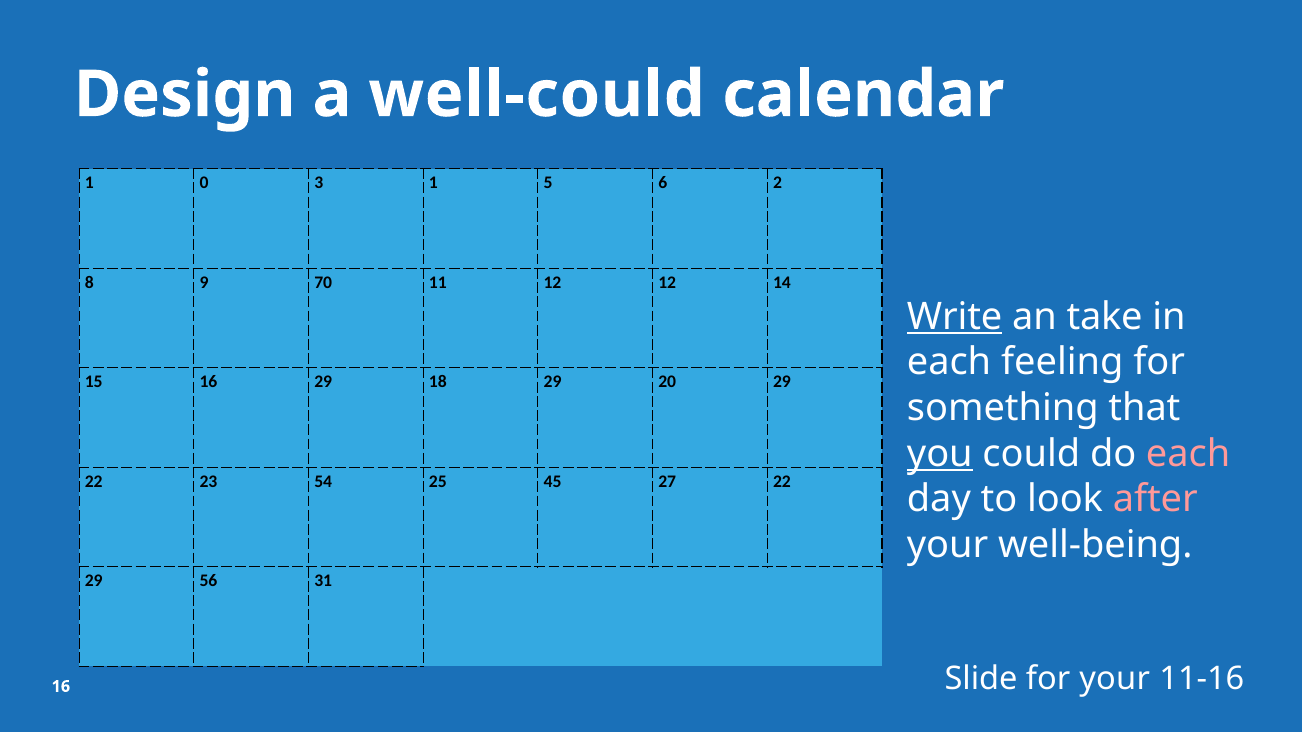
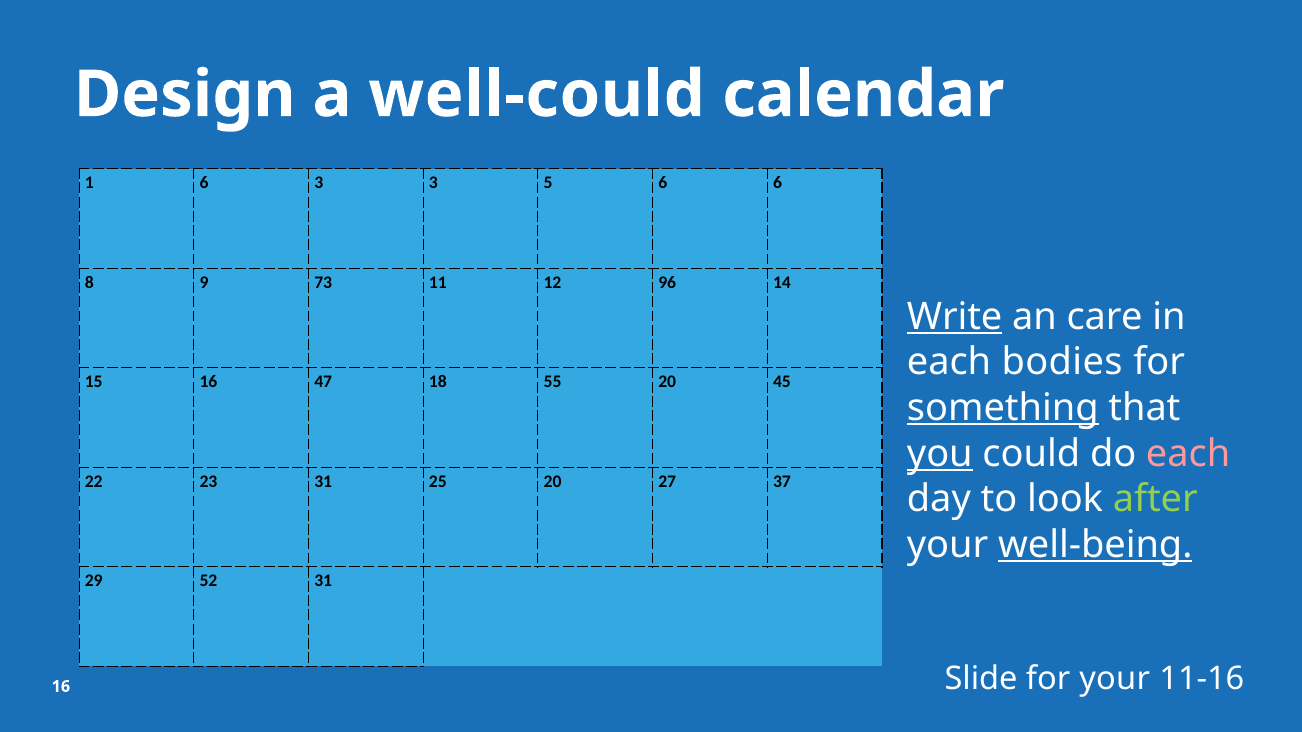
1 0: 0 -> 6
3 1: 1 -> 3
6 2: 2 -> 6
70: 70 -> 73
12 12: 12 -> 96
take: take -> care
feeling: feeling -> bodies
16 29: 29 -> 47
18 29: 29 -> 55
20 29: 29 -> 45
something underline: none -> present
23 54: 54 -> 31
25 45: 45 -> 20
27 22: 22 -> 37
after colour: pink -> light green
well-being underline: none -> present
56: 56 -> 52
